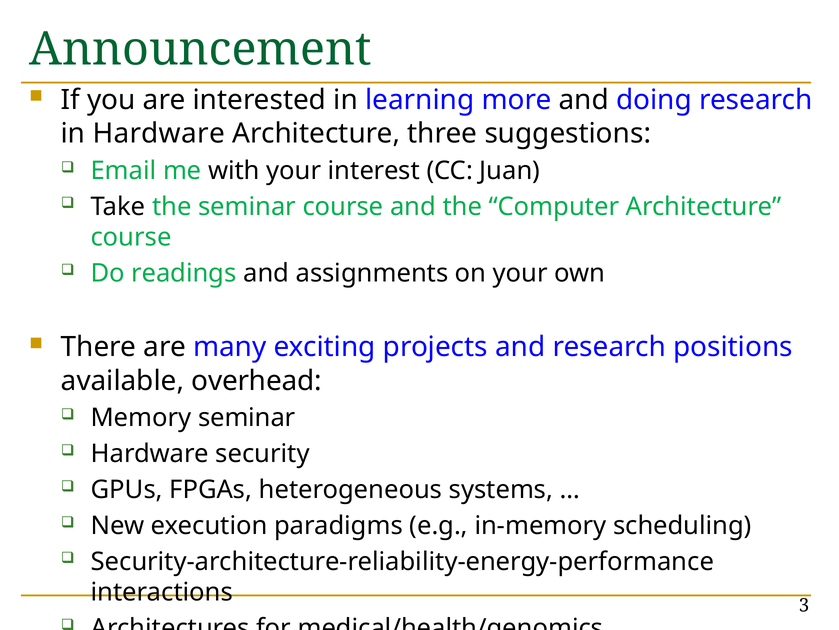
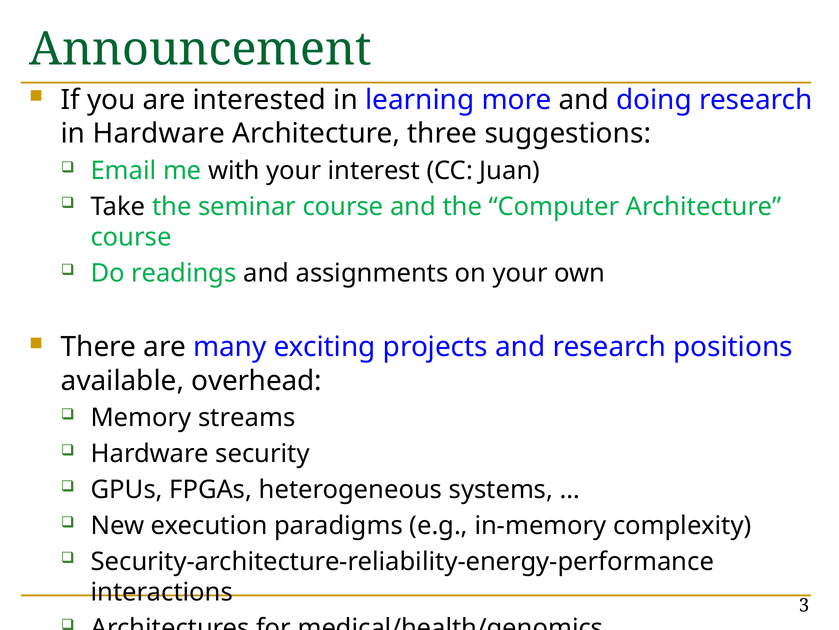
Memory seminar: seminar -> streams
scheduling: scheduling -> complexity
